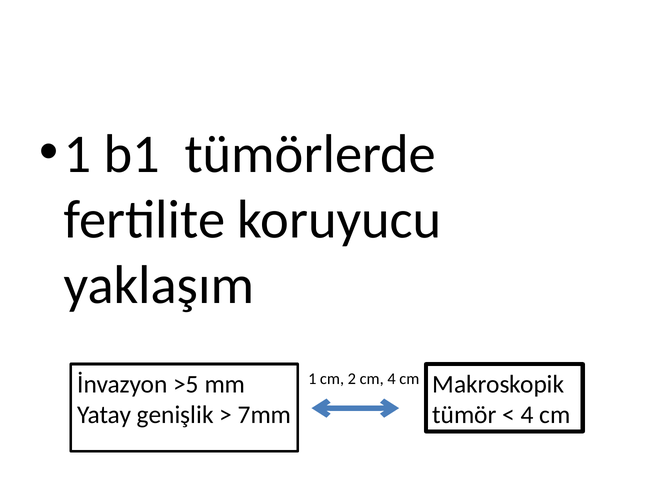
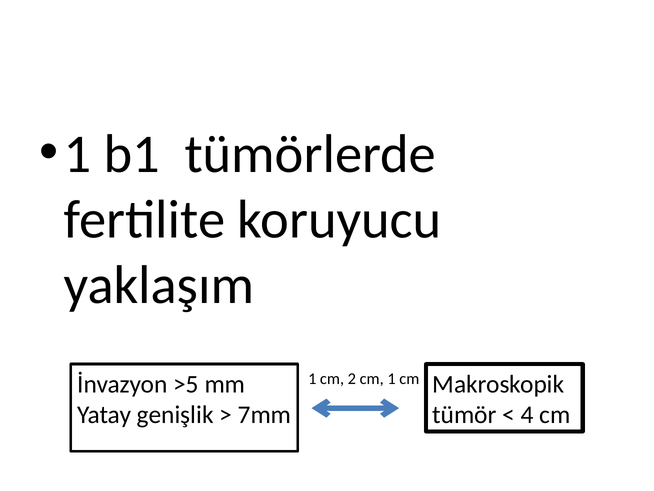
2 cm 4: 4 -> 1
